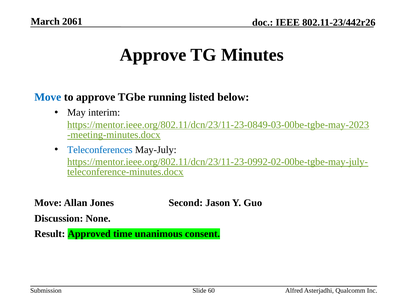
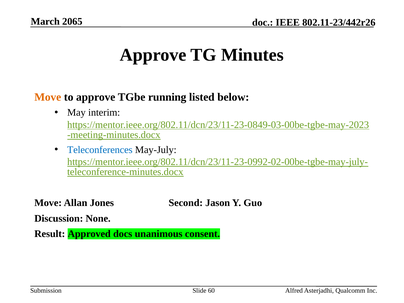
2061: 2061 -> 2065
Move at (48, 97) colour: blue -> orange
time: time -> docs
